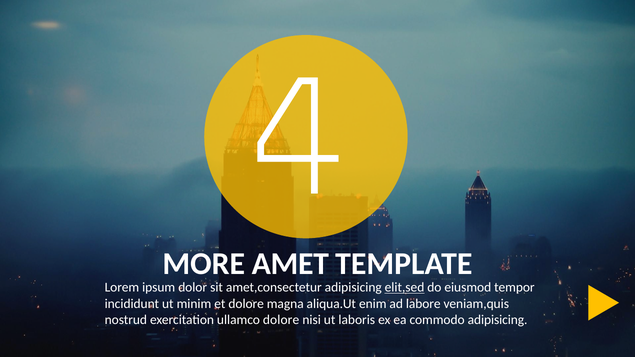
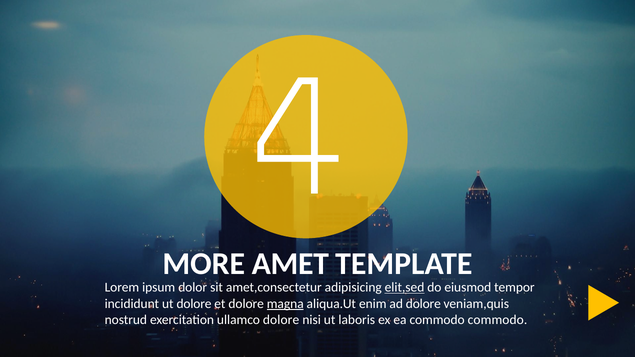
ut minim: minim -> dolore
magna underline: none -> present
ad labore: labore -> dolore
commodo adipisicing: adipisicing -> commodo
